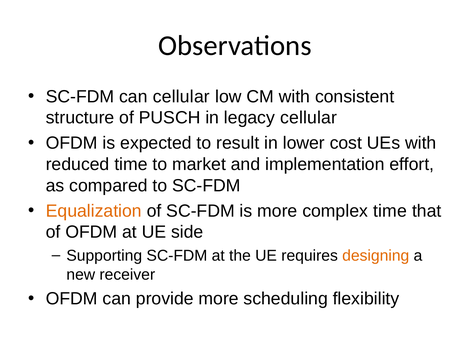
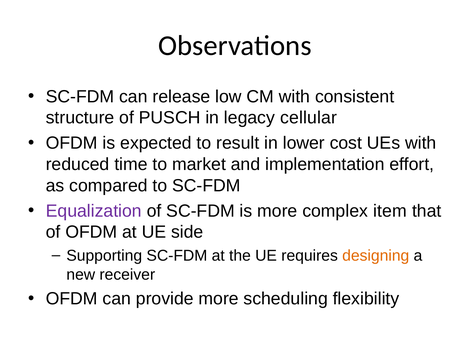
can cellular: cellular -> release
Equalization colour: orange -> purple
complex time: time -> item
